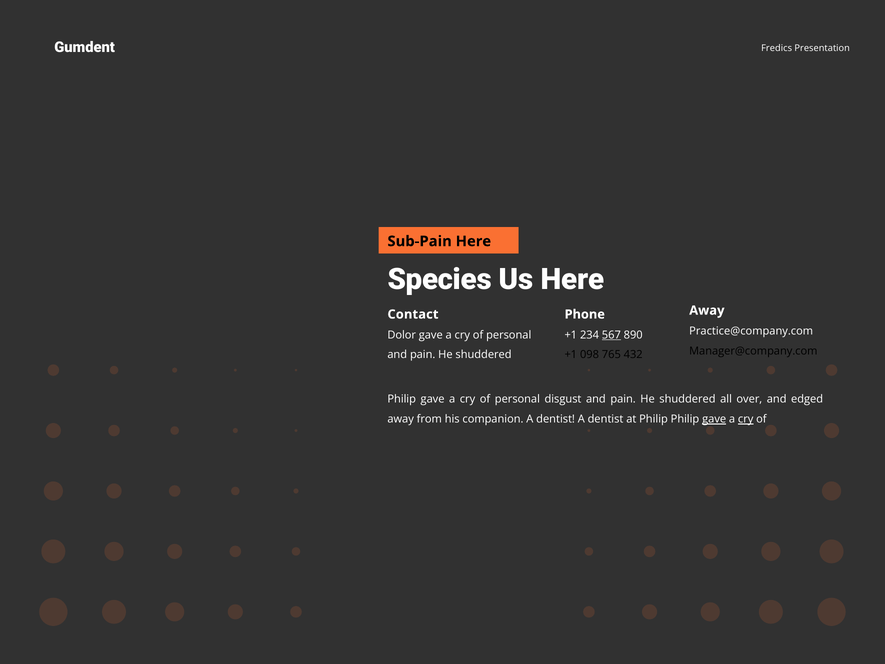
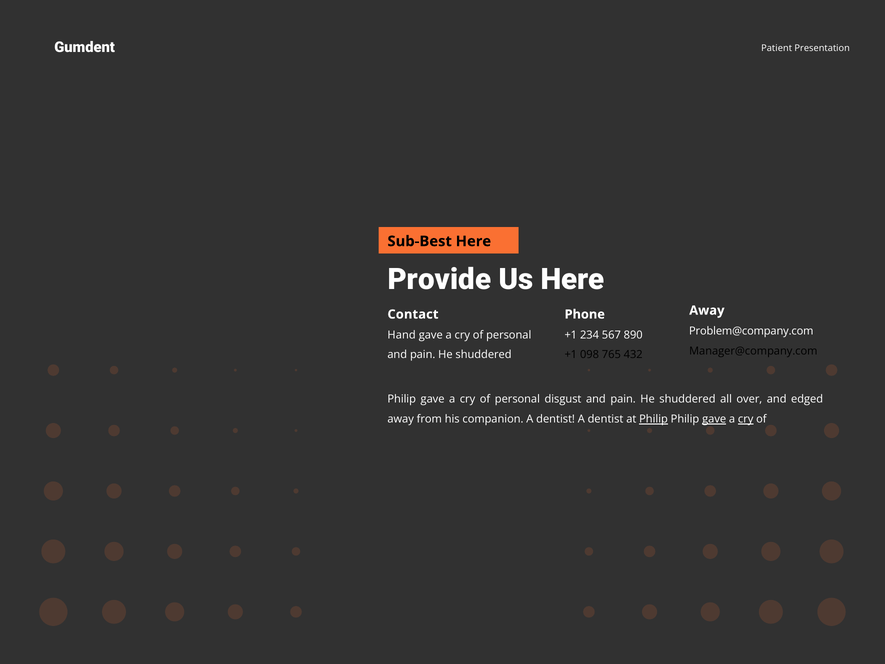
Fredics: Fredics -> Patient
Sub-Pain: Sub-Pain -> Sub-Best
Species: Species -> Provide
Practice@company.com: Practice@company.com -> Problem@company.com
Dolor: Dolor -> Hand
567 underline: present -> none
Philip at (654, 419) underline: none -> present
